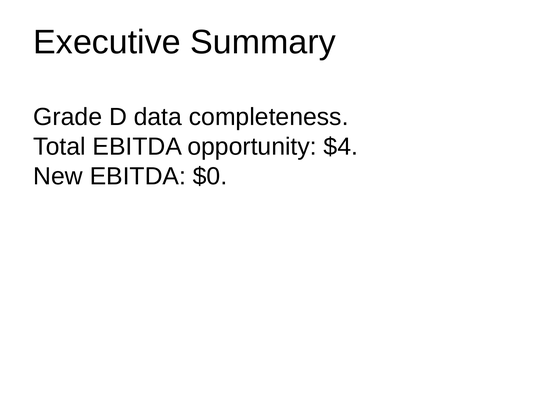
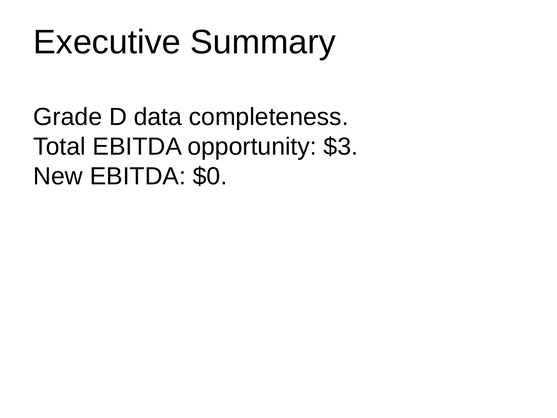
$4: $4 -> $3
